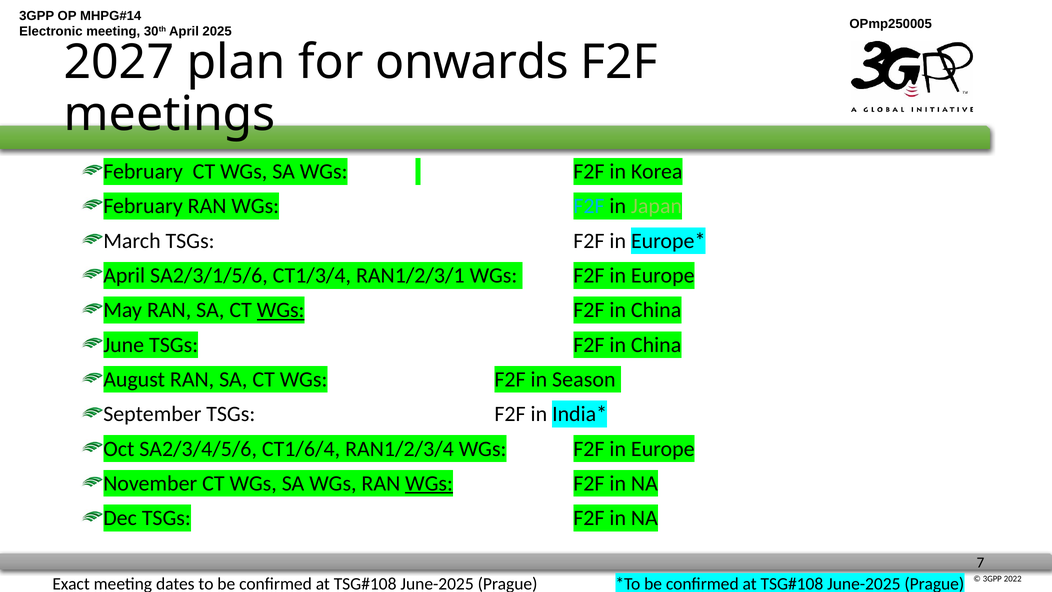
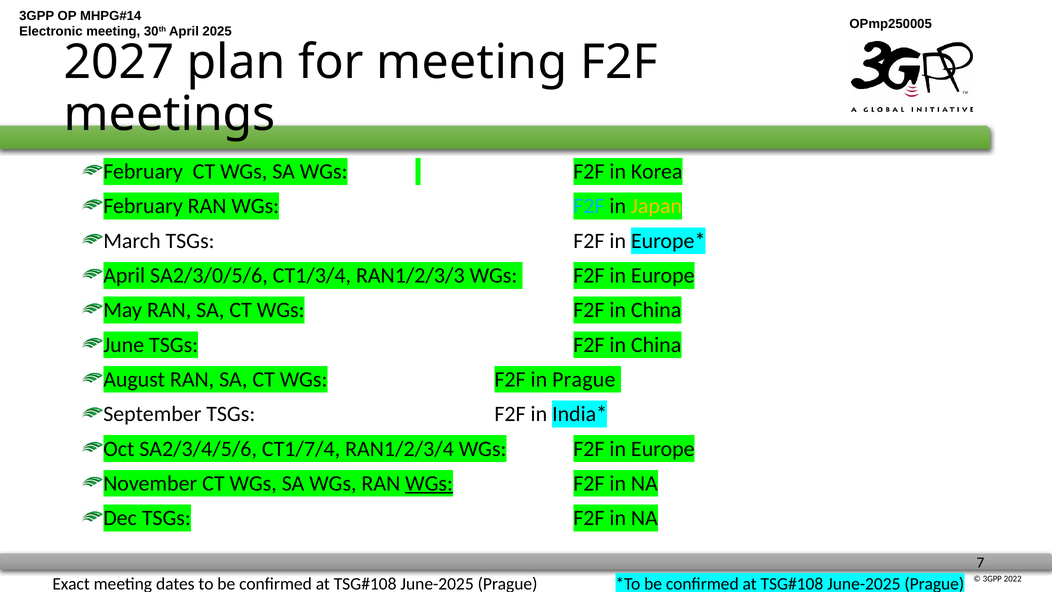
for onwards: onwards -> meeting
Japan colour: light green -> yellow
SA2/3/1/5/6: SA2/3/1/5/6 -> SA2/3/0/5/6
RAN1/2/3/1: RAN1/2/3/1 -> RAN1/2/3/3
WGs at (281, 310) underline: present -> none
in Season: Season -> Prague
CT1/6/4: CT1/6/4 -> CT1/7/4
